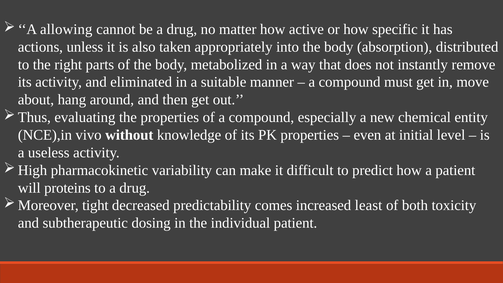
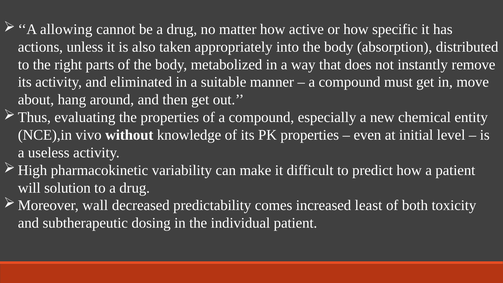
proteins: proteins -> solution
tight: tight -> wall
